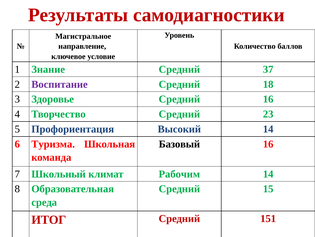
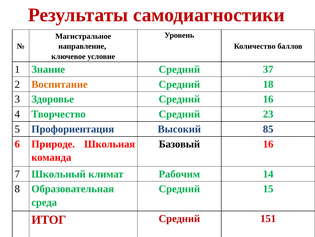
Воспитание colour: purple -> orange
Высокий 14: 14 -> 85
Туризма: Туризма -> Природе
